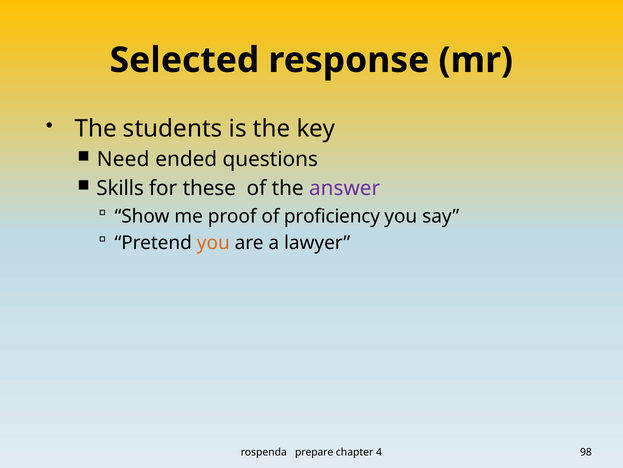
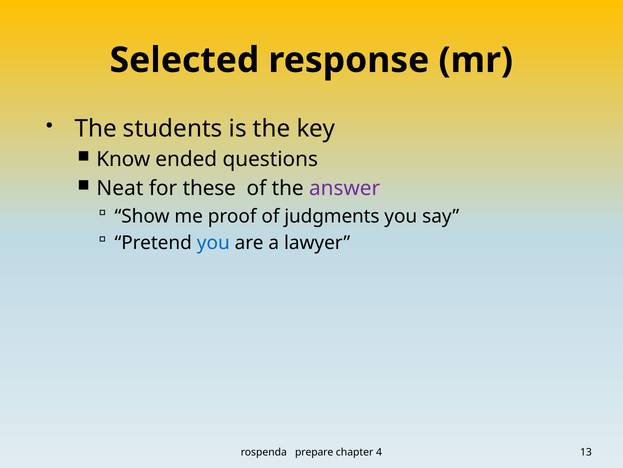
Need: Need -> Know
Skills: Skills -> Neat
proficiency: proficiency -> judgments
you at (213, 243) colour: orange -> blue
98: 98 -> 13
